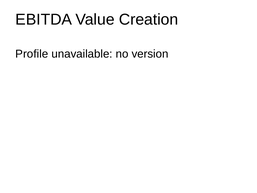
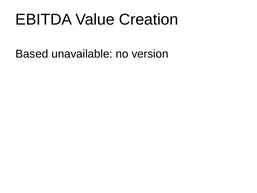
Profile: Profile -> Based
